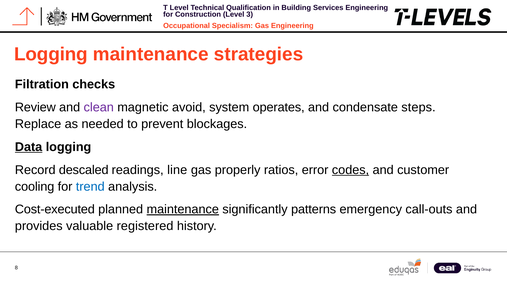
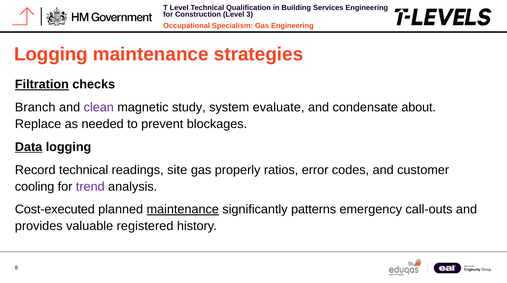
Filtration underline: none -> present
Review: Review -> Branch
avoid: avoid -> study
operates: operates -> evaluate
steps: steps -> about
Record descaled: descaled -> technical
line: line -> site
codes underline: present -> none
trend colour: blue -> purple
